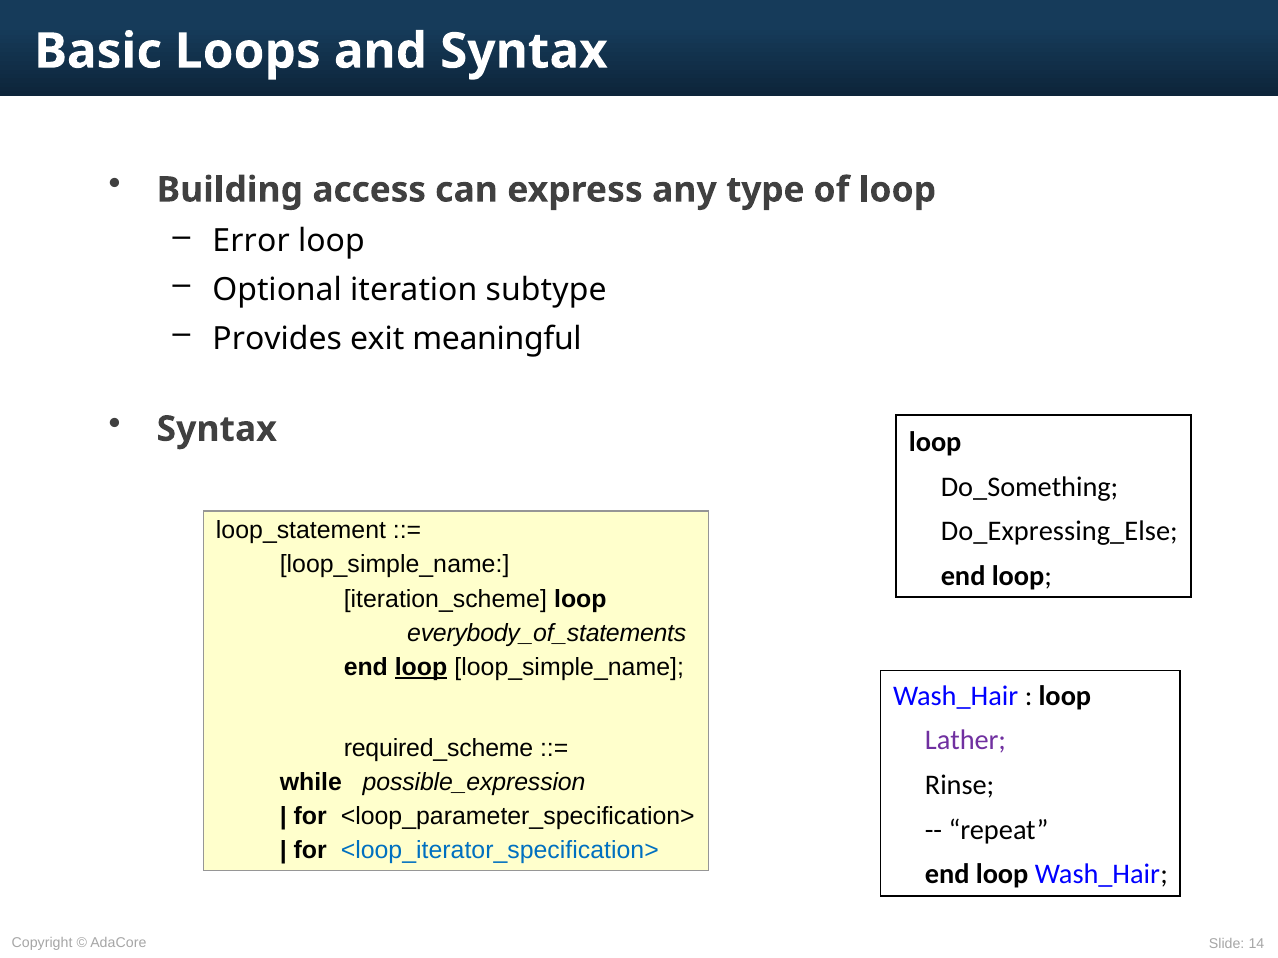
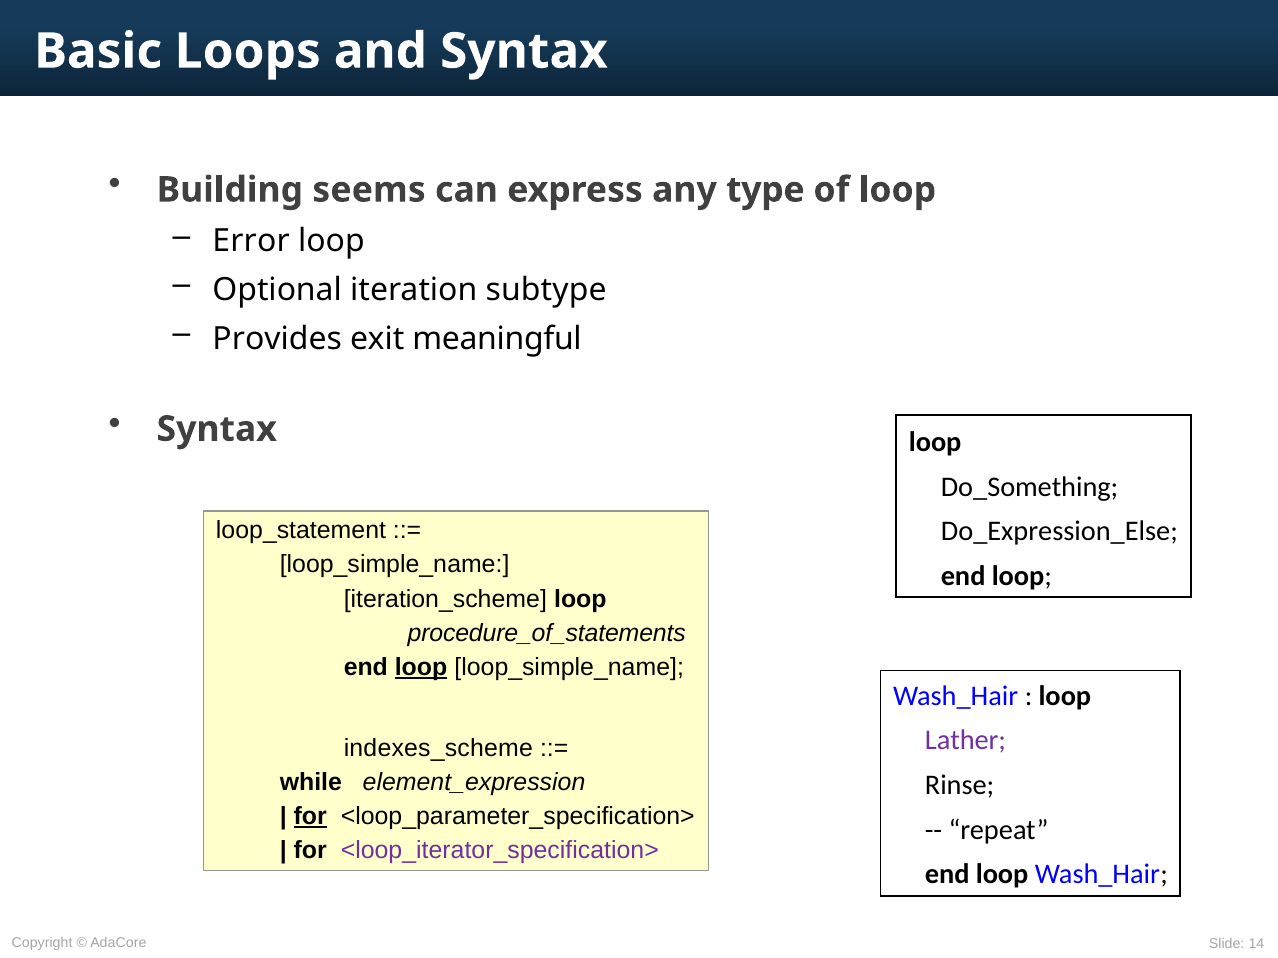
access: access -> seems
Do_Expressing_Else: Do_Expressing_Else -> Do_Expression_Else
everybody_of_statements: everybody_of_statements -> procedure_of_statements
required_scheme: required_scheme -> indexes_scheme
possible_expression: possible_expression -> element_expression
for at (310, 817) underline: none -> present
<loop_iterator_specification> colour: blue -> purple
